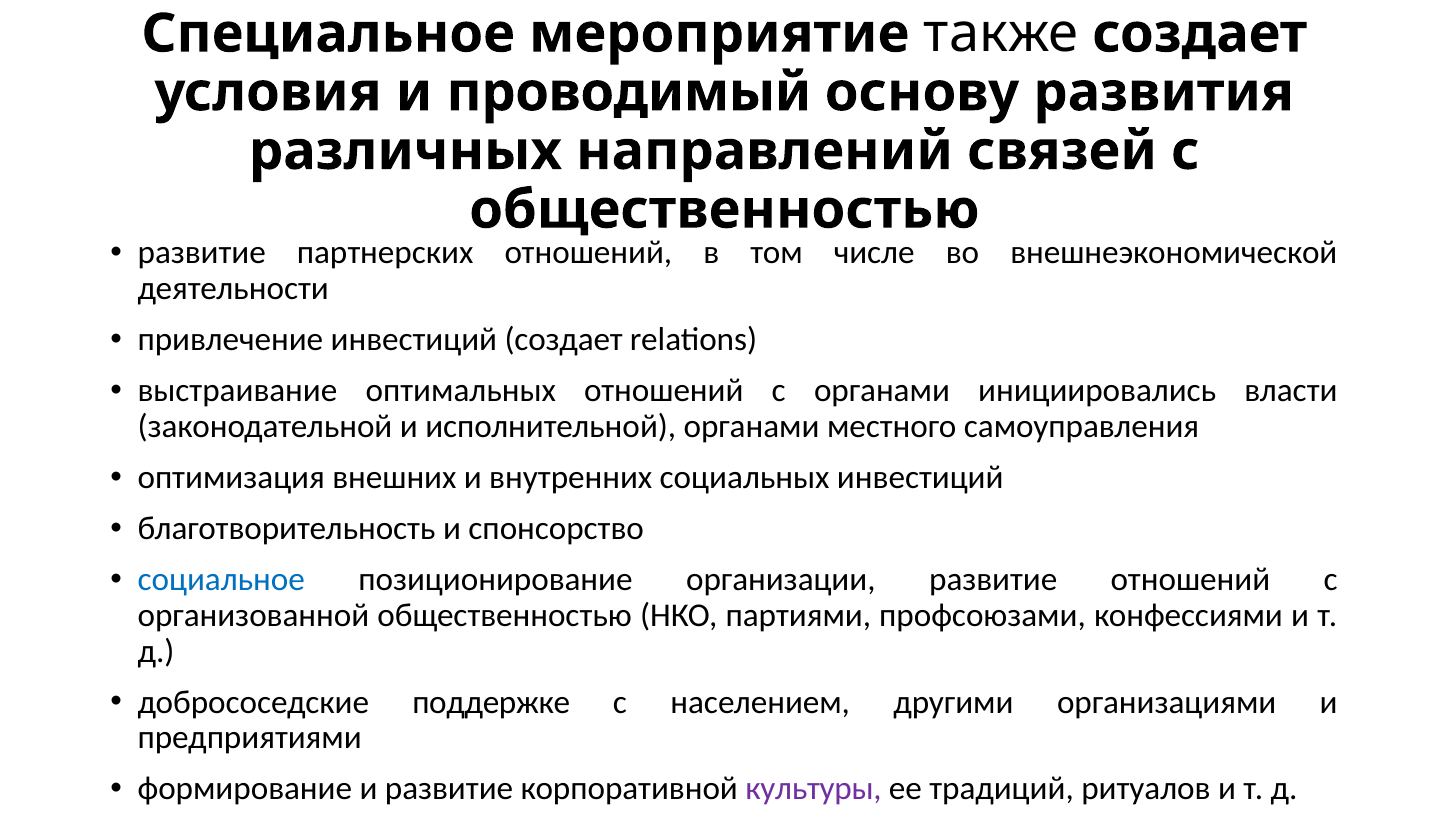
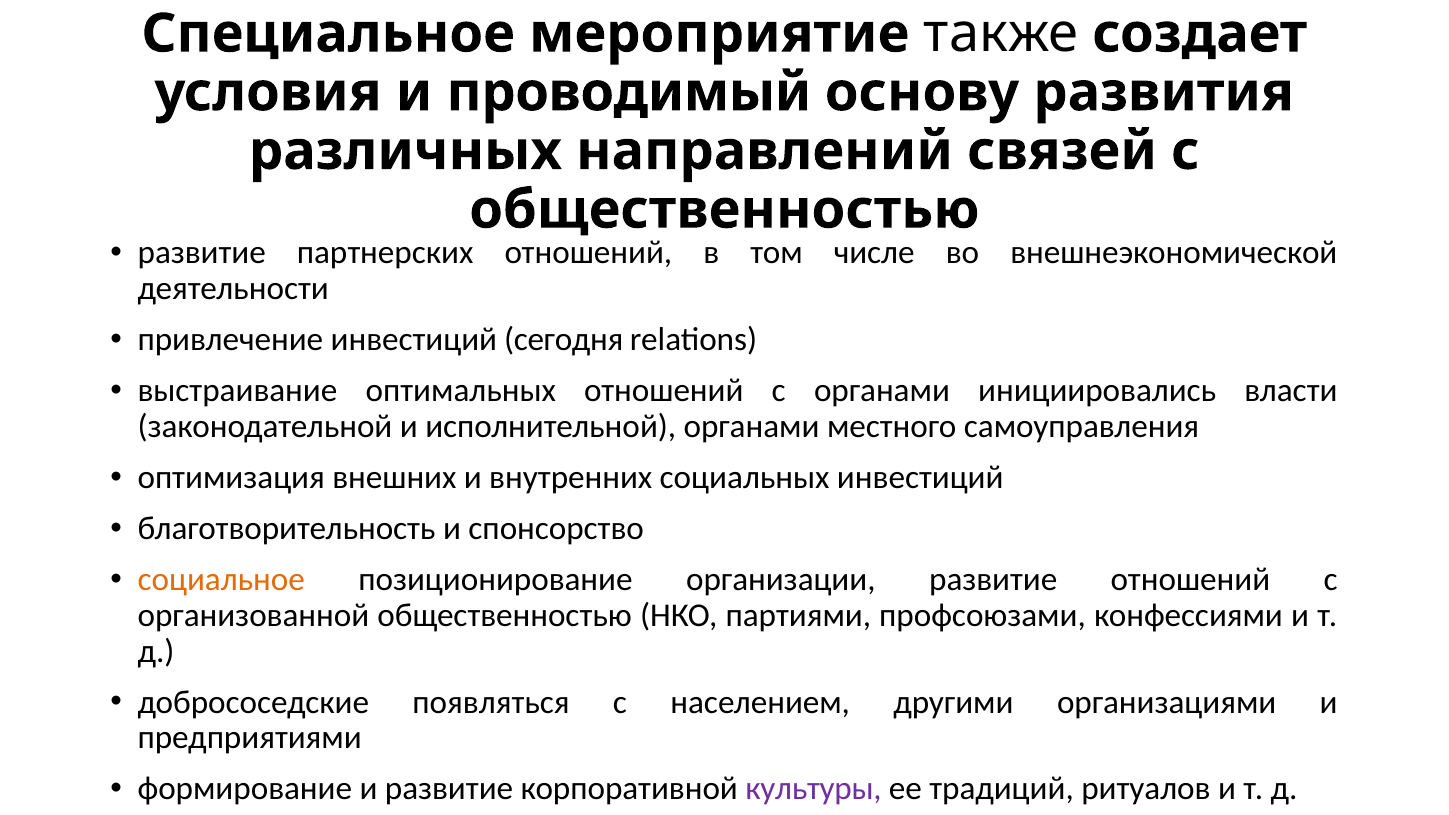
инвестиций создает: создает -> сегодня
социальное colour: blue -> orange
поддержке: поддержке -> появляться
